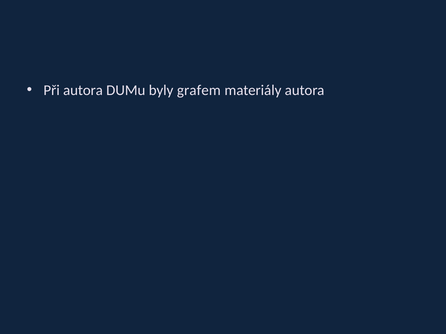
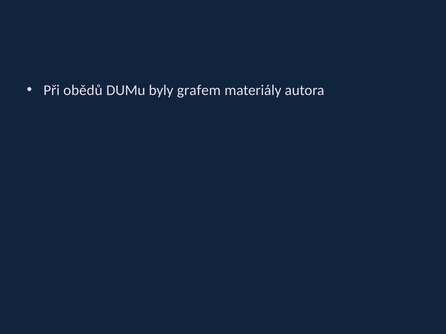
Při autora: autora -> obědů
